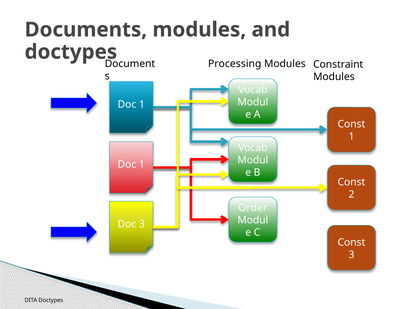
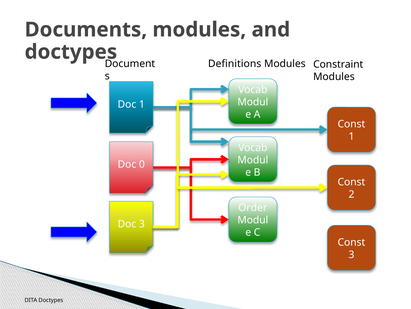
Processing: Processing -> Definitions
1 at (142, 164): 1 -> 0
